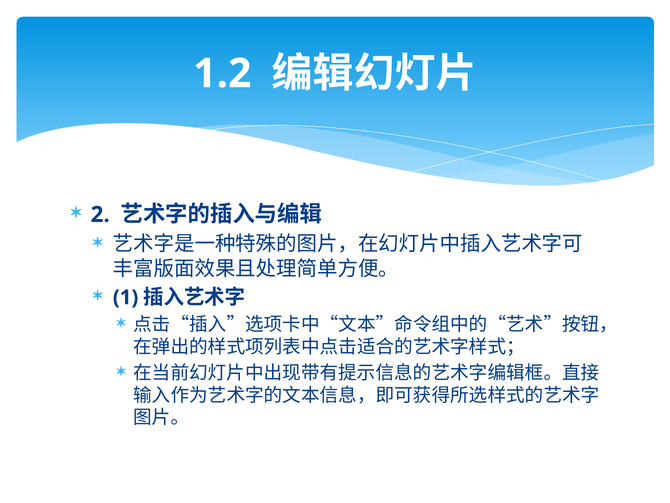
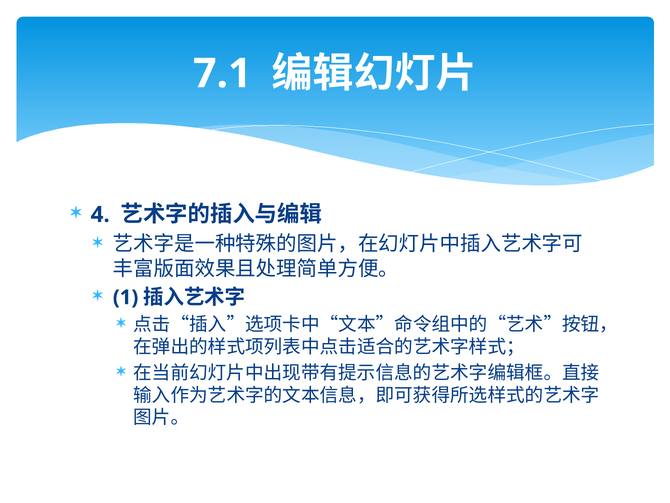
1.2: 1.2 -> 7.1
2: 2 -> 4
